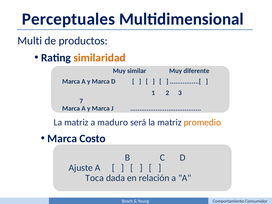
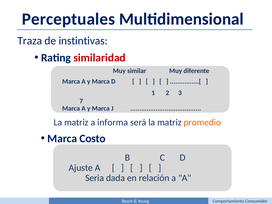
Multi: Multi -> Traza
productos: productos -> instintivas
similaridad colour: orange -> red
maduro: maduro -> informa
Toca: Toca -> Seria
